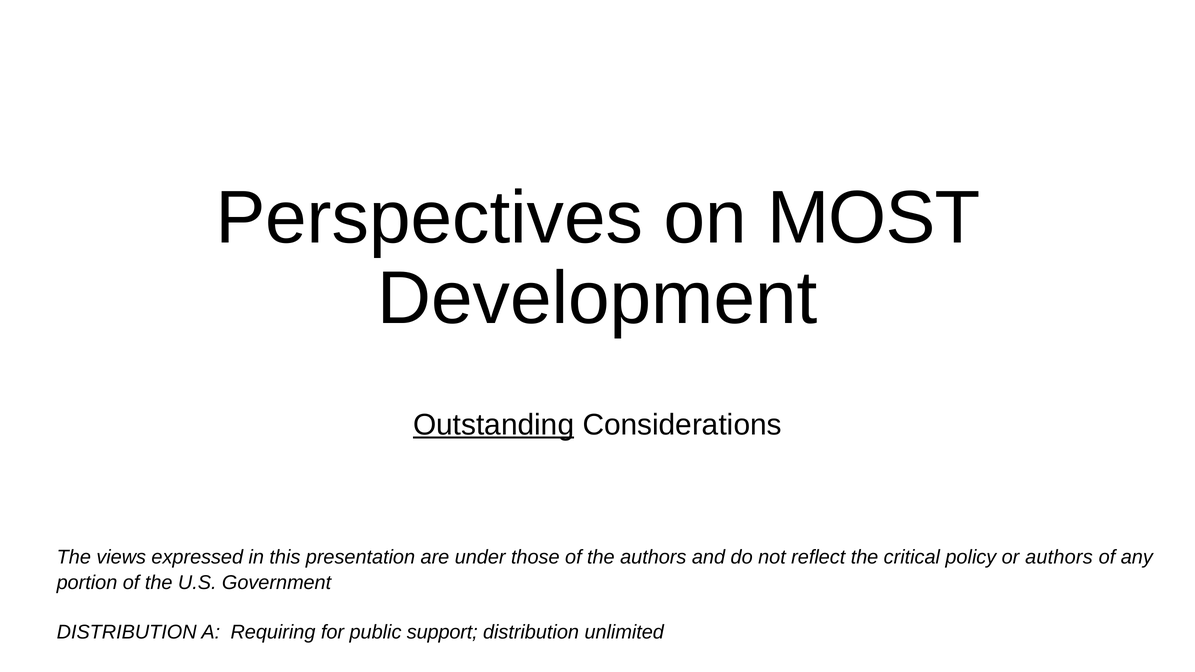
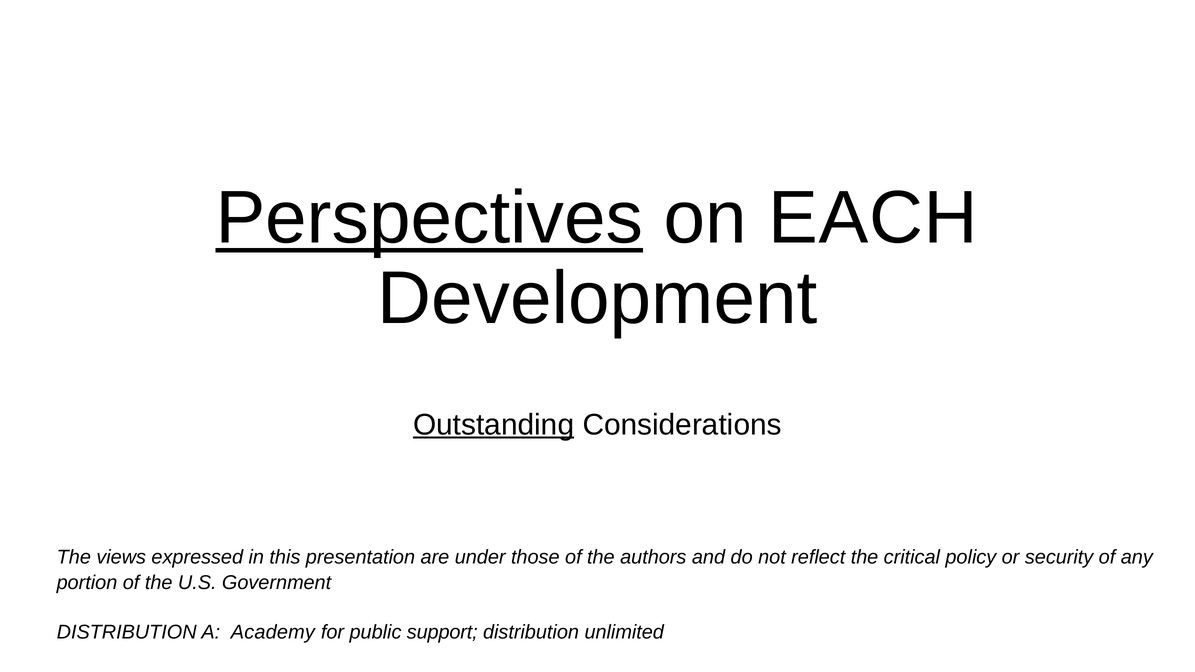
Perspectives underline: none -> present
MOST: MOST -> EACH
or authors: authors -> security
Requiring: Requiring -> Academy
